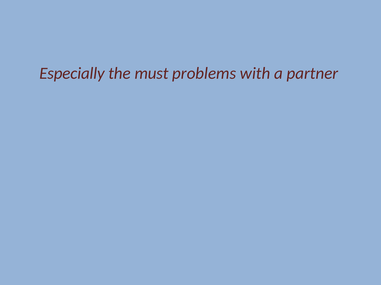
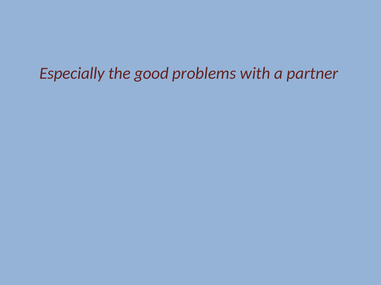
must: must -> good
